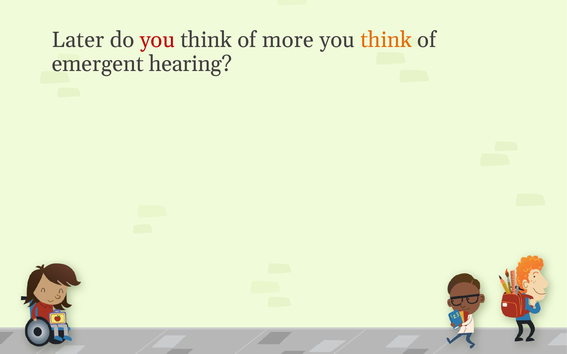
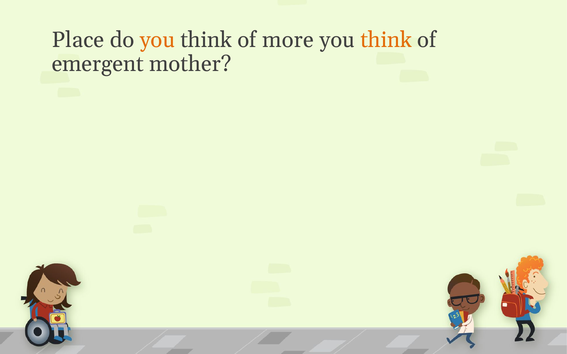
Later: Later -> Place
you at (157, 40) colour: red -> orange
hearing: hearing -> mother
